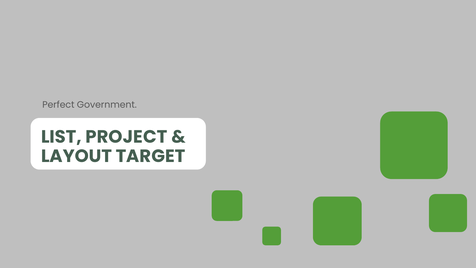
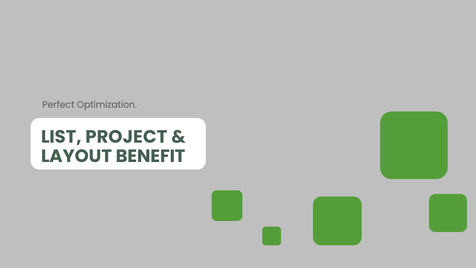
Government: Government -> Optimization
TARGET: TARGET -> BENEFIT
